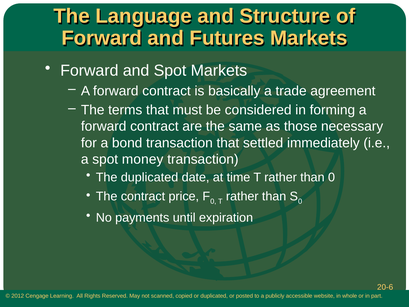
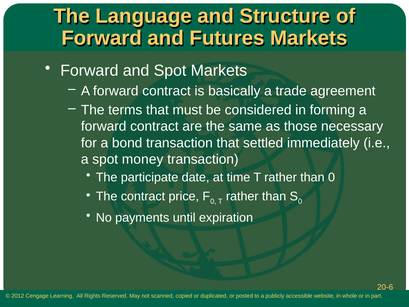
The duplicated: duplicated -> participate
